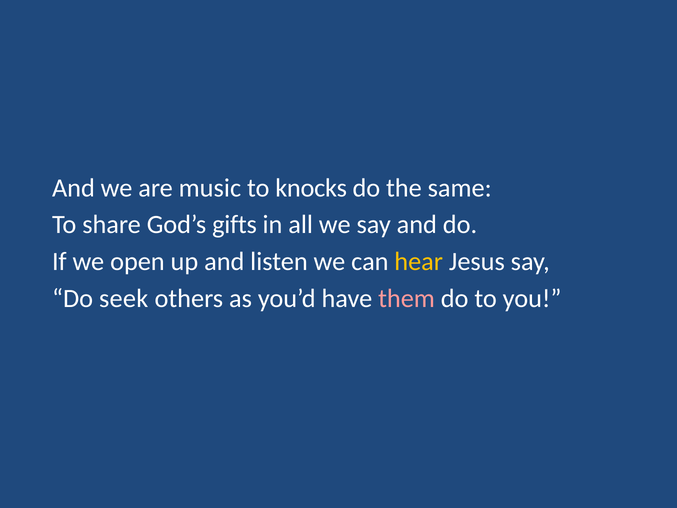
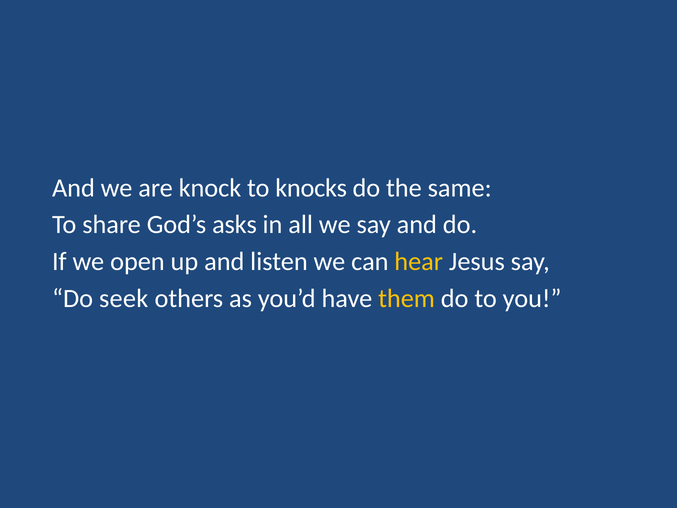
music: music -> knock
gifts: gifts -> asks
them colour: pink -> yellow
